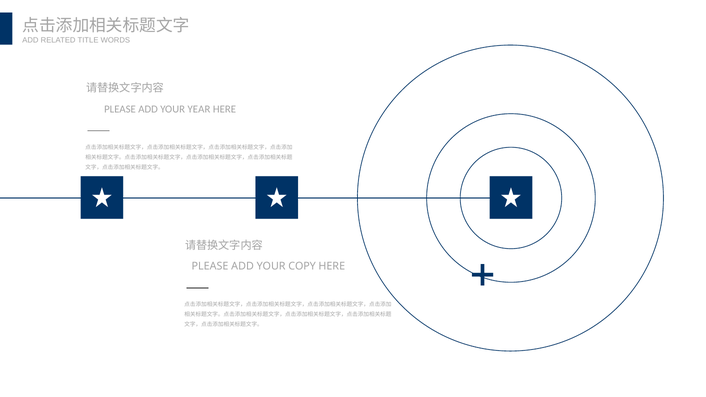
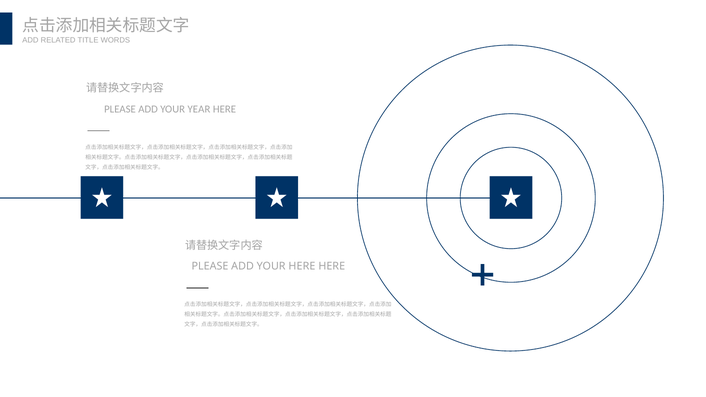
YOUR COPY: COPY -> HERE
